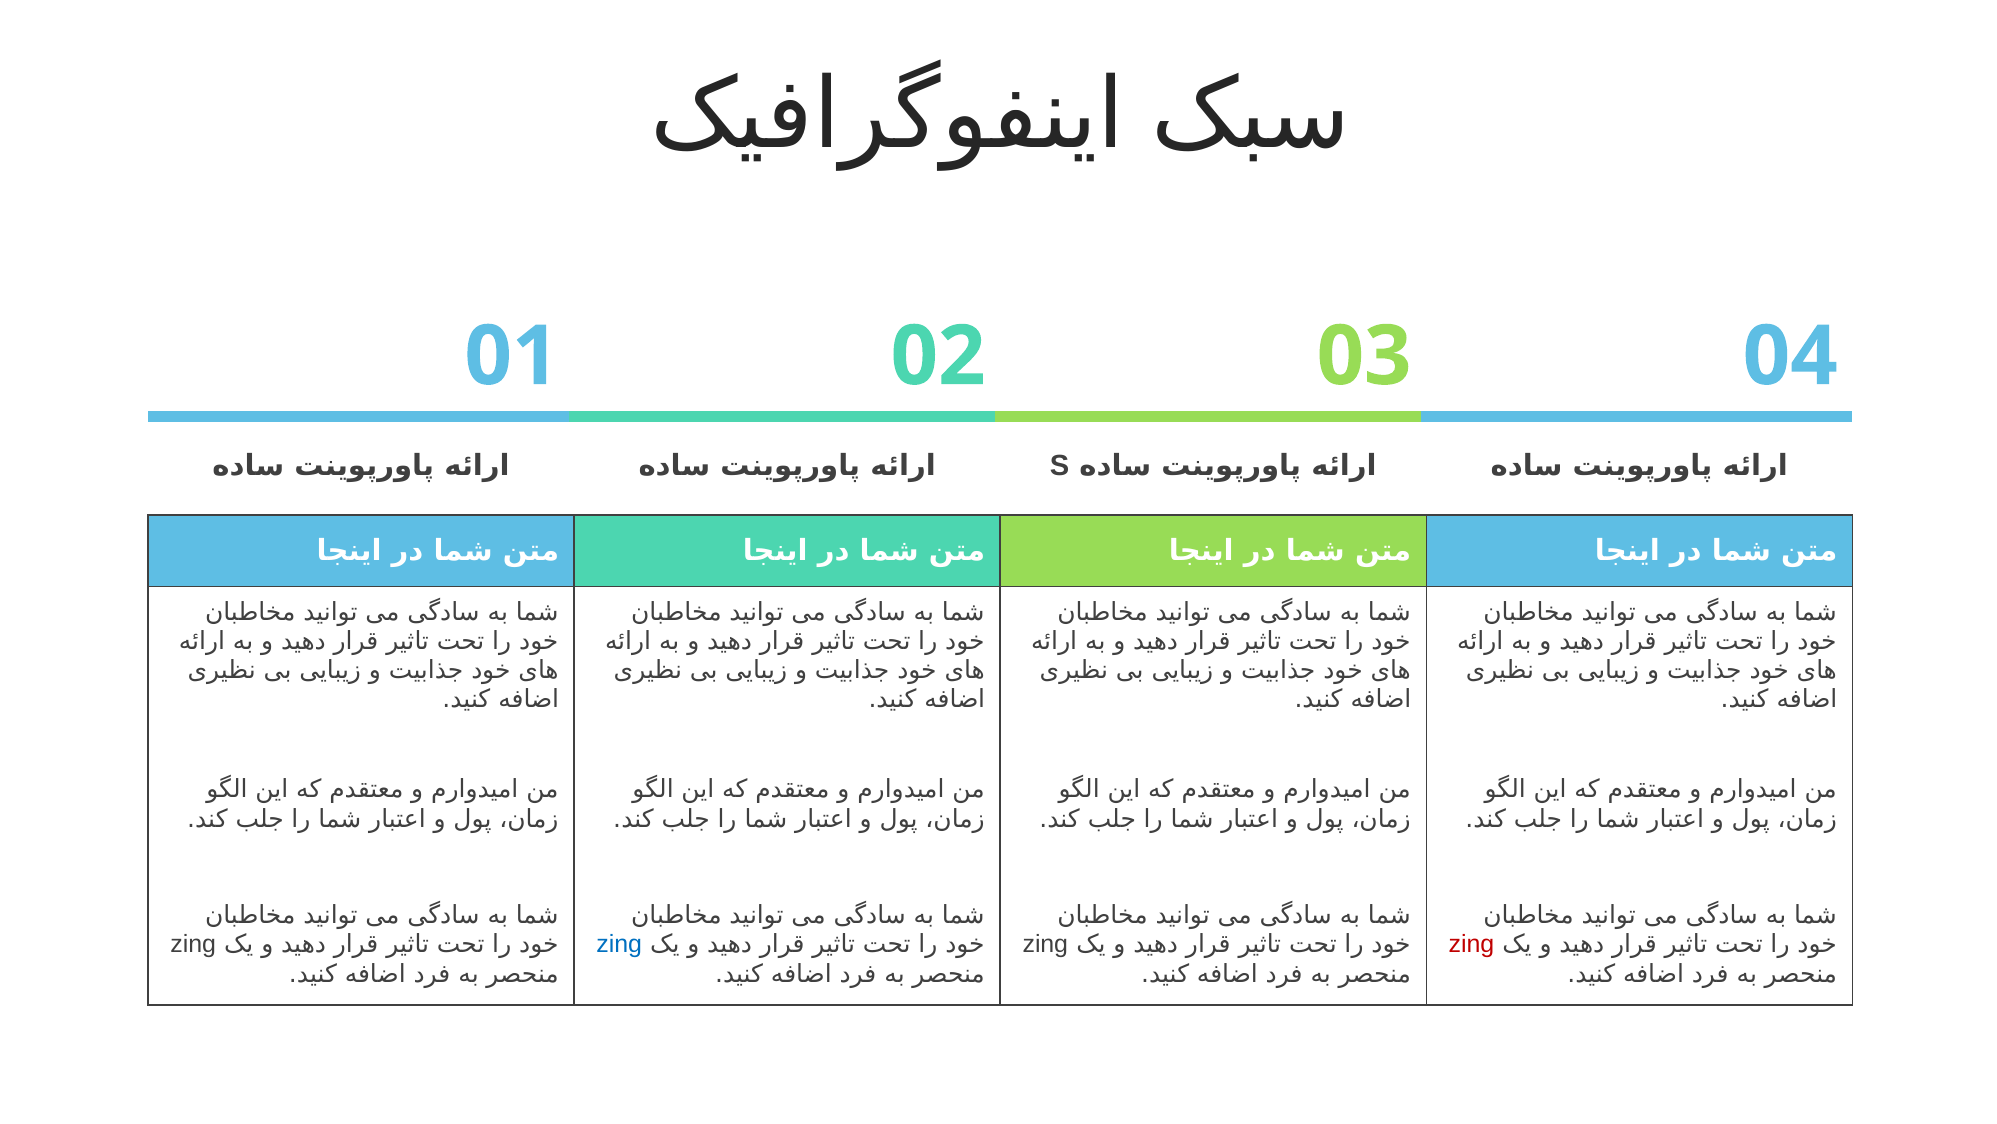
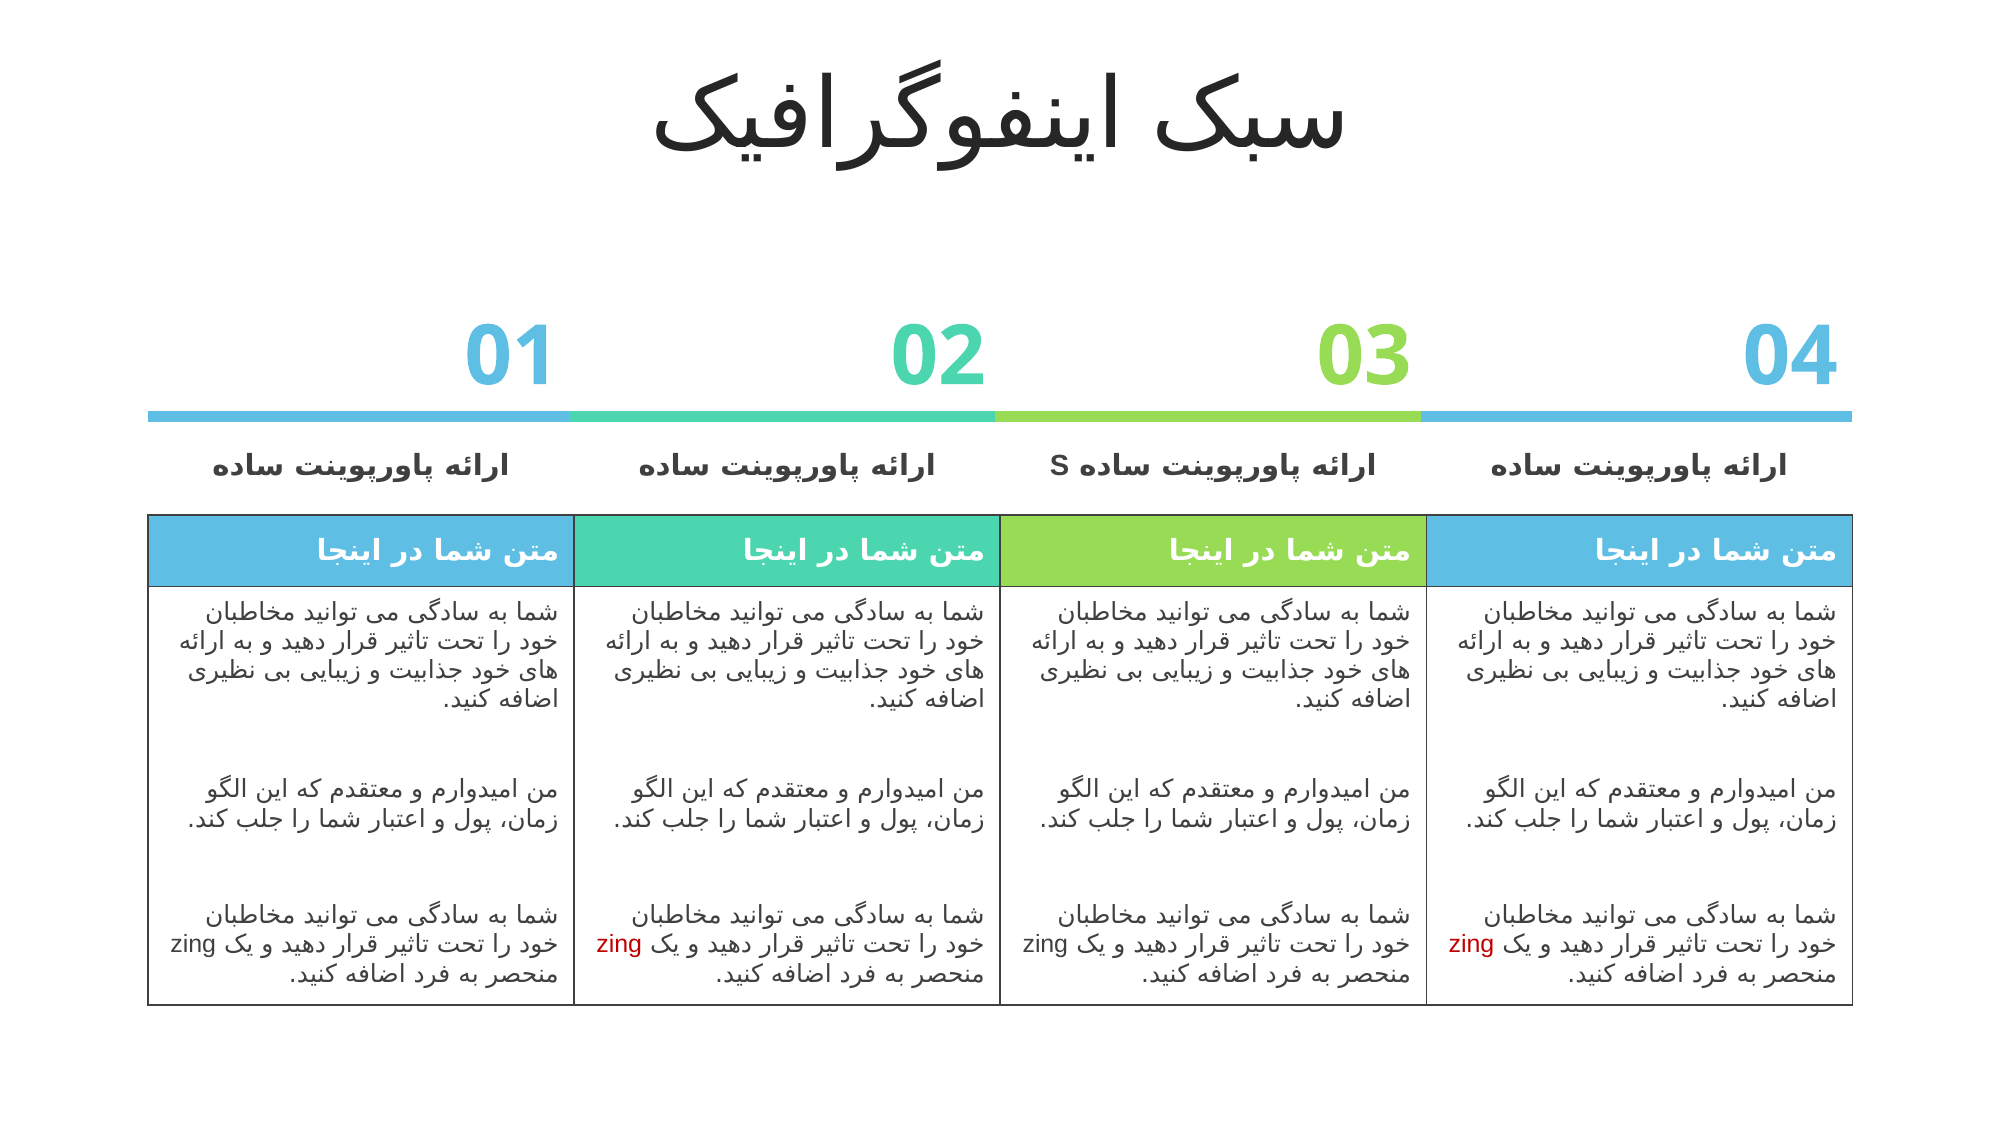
zing at (619, 944) colour: blue -> red
